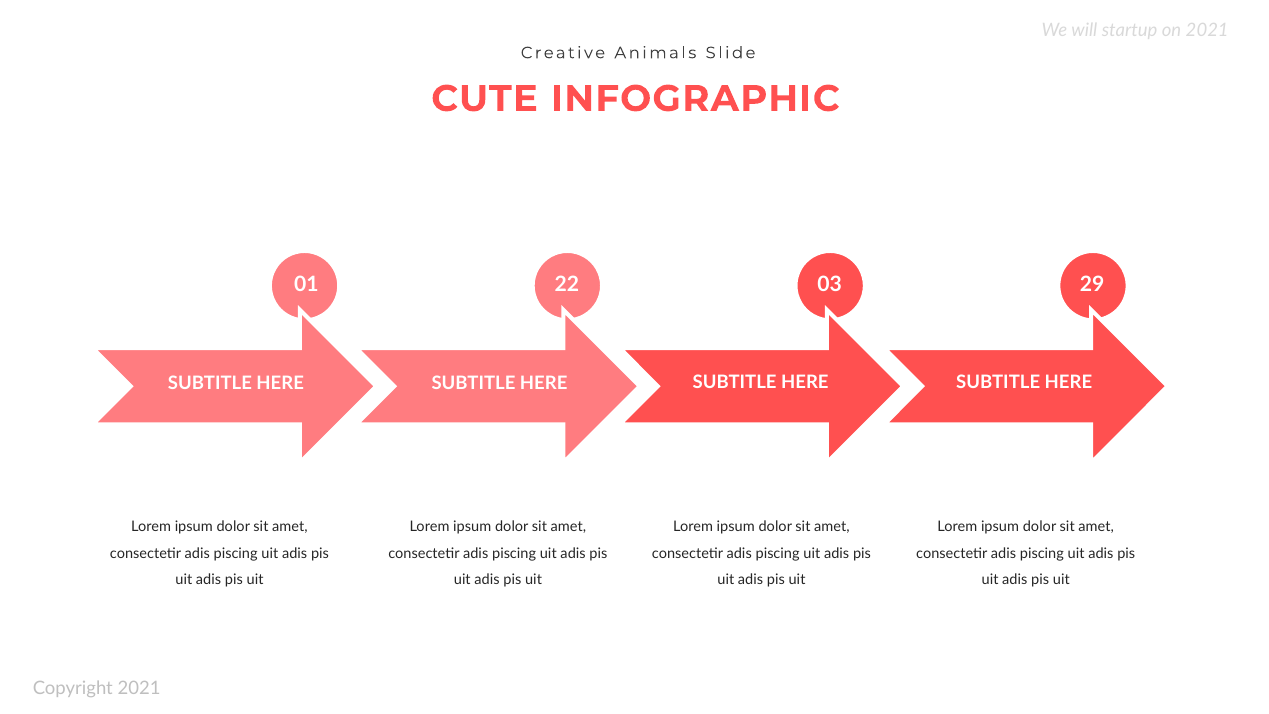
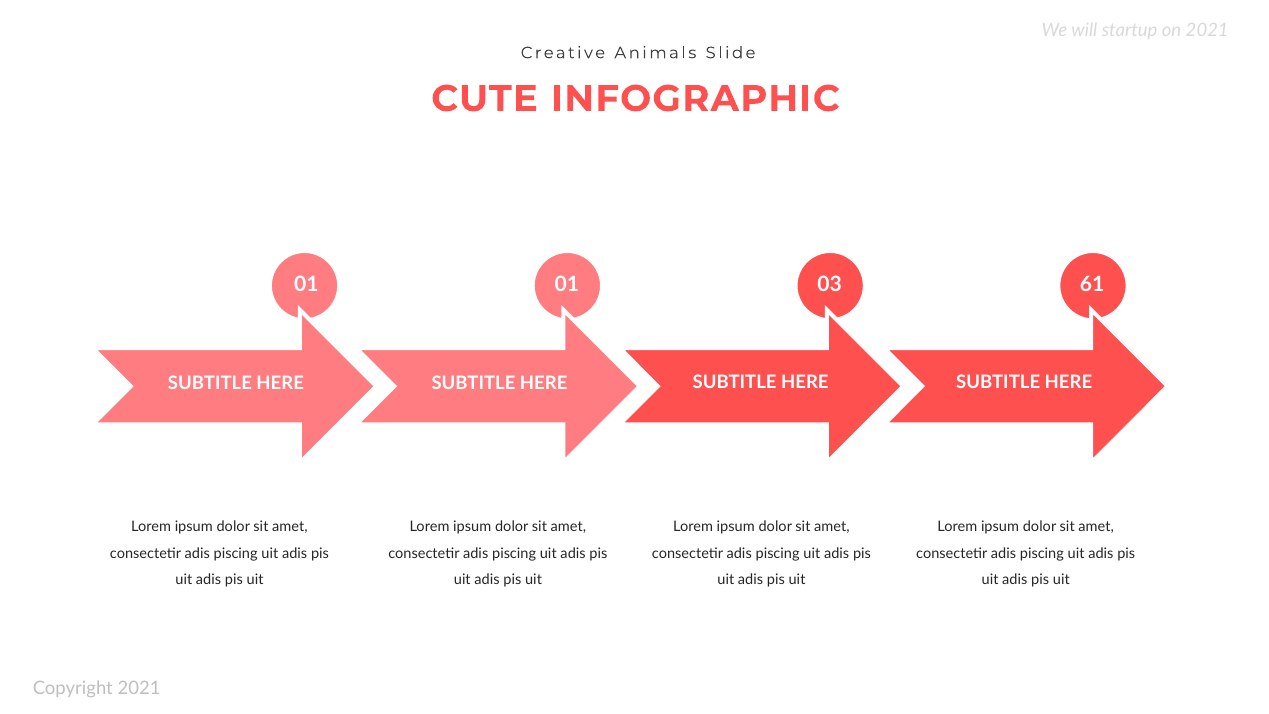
01 22: 22 -> 01
29: 29 -> 61
